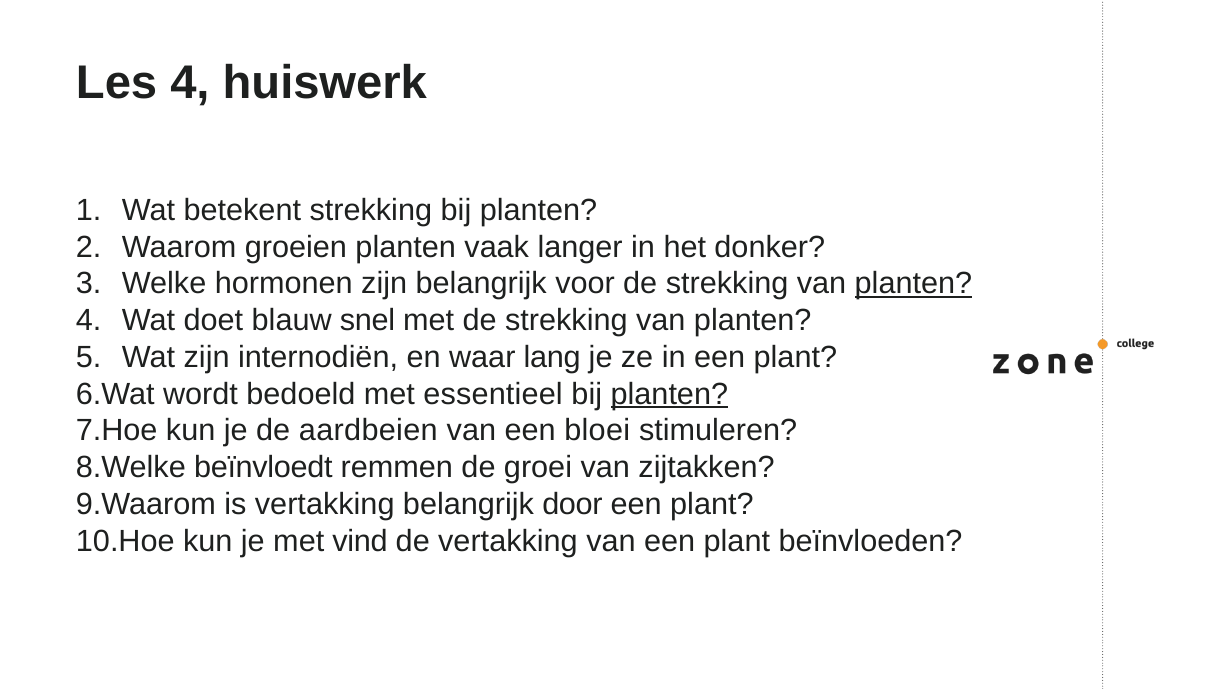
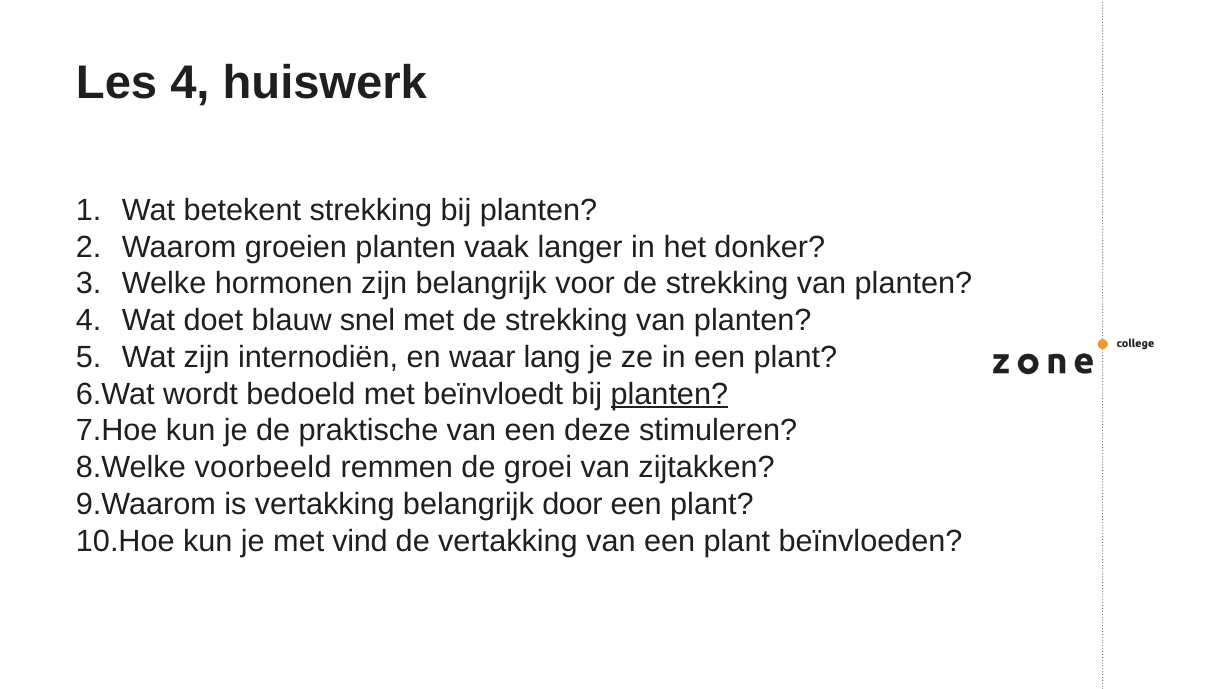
planten at (913, 284) underline: present -> none
essentieel: essentieel -> beïnvloedt
aardbeien: aardbeien -> praktische
bloei: bloei -> deze
beïnvloedt: beïnvloedt -> voorbeeld
